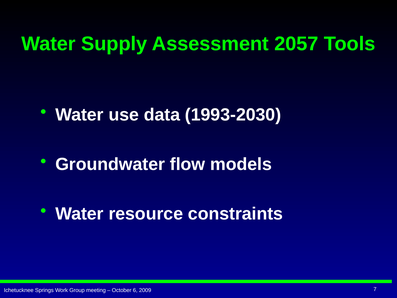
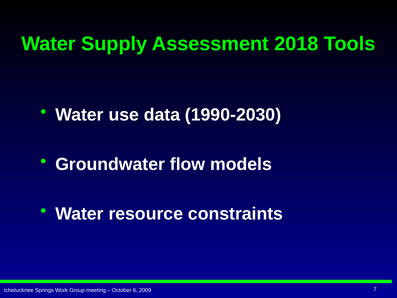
2057: 2057 -> 2018
1993-2030: 1993-2030 -> 1990-2030
